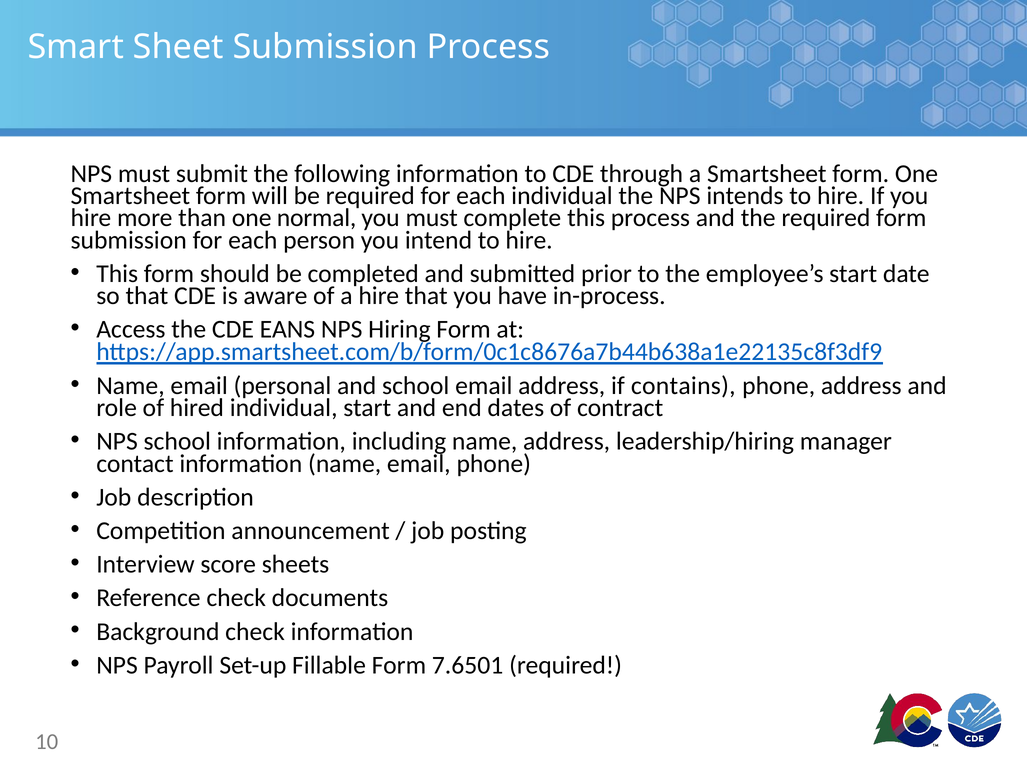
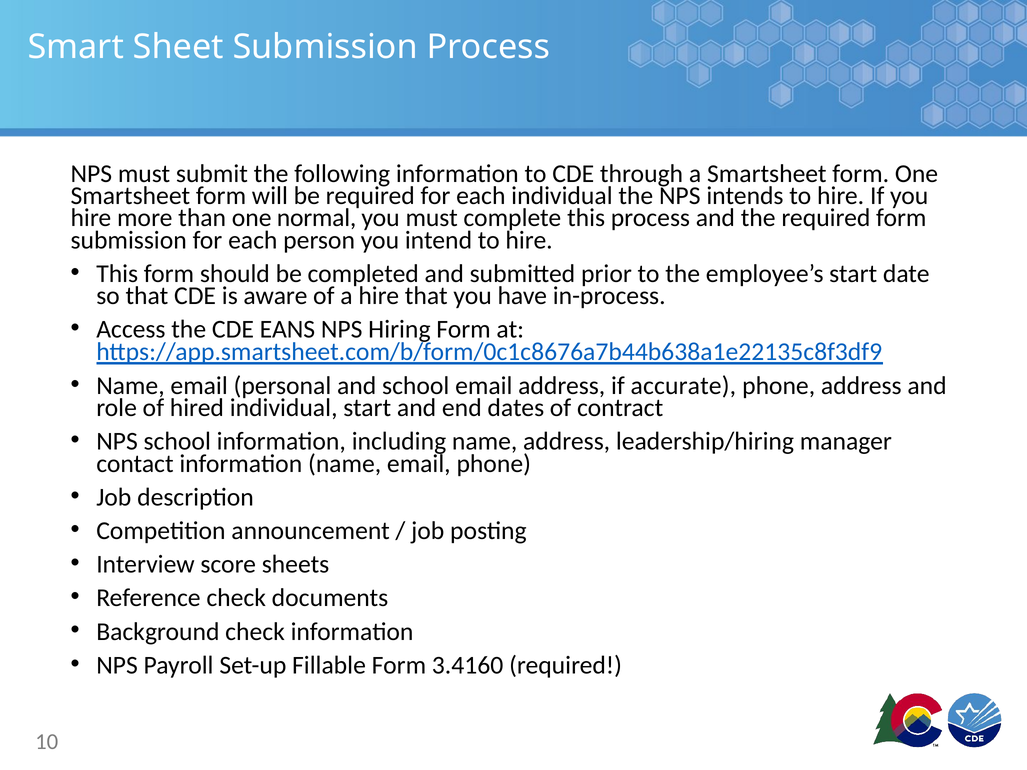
contains: contains -> accurate
7.6501: 7.6501 -> 3.4160
